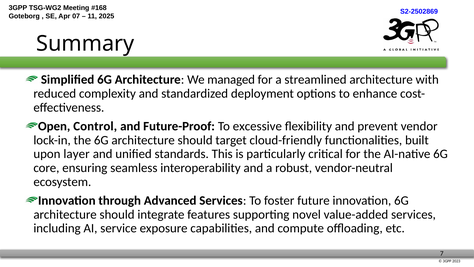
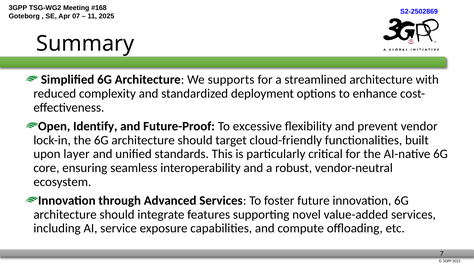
managed: managed -> supports
Control: Control -> Identify
